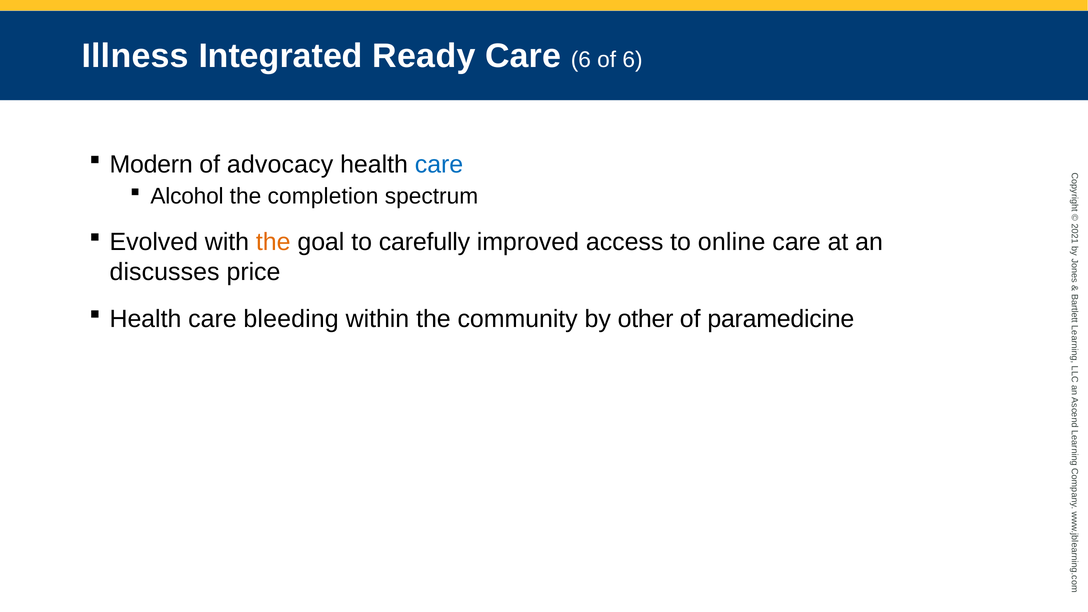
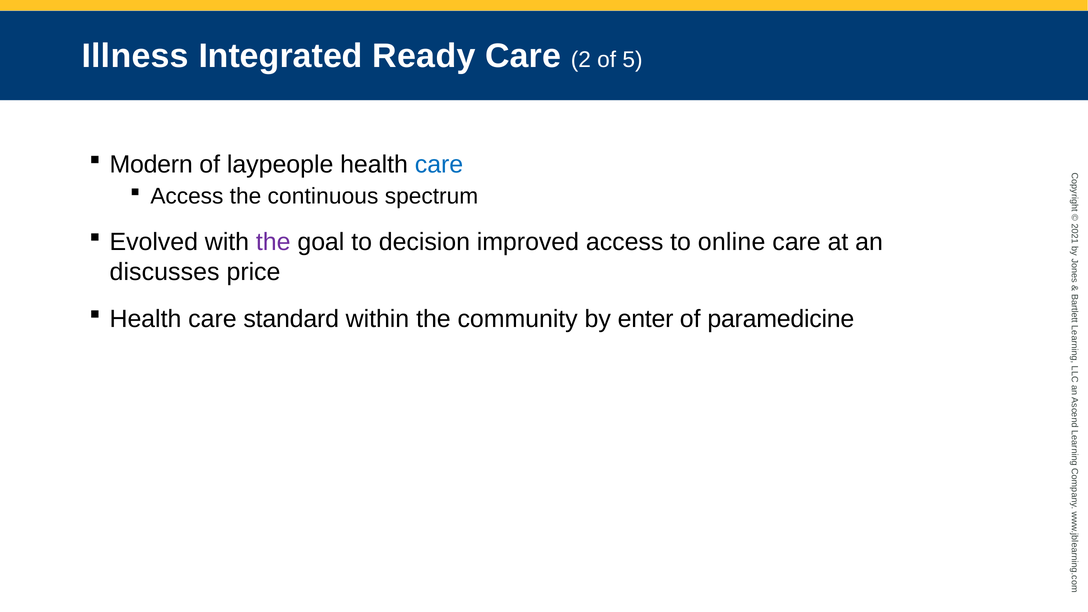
Care 6: 6 -> 2
of 6: 6 -> 5
advocacy: advocacy -> laypeople
Alcohol at (187, 196): Alcohol -> Access
completion: completion -> continuous
the at (273, 242) colour: orange -> purple
carefully: carefully -> decision
bleeding: bleeding -> standard
other: other -> enter
